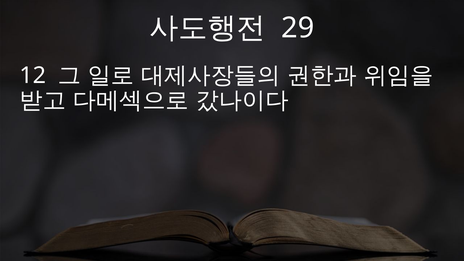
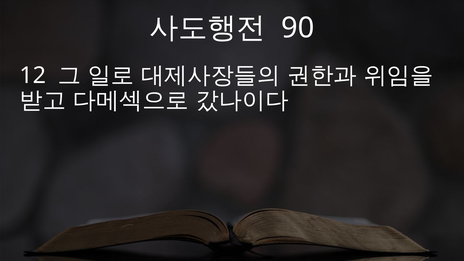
29: 29 -> 90
